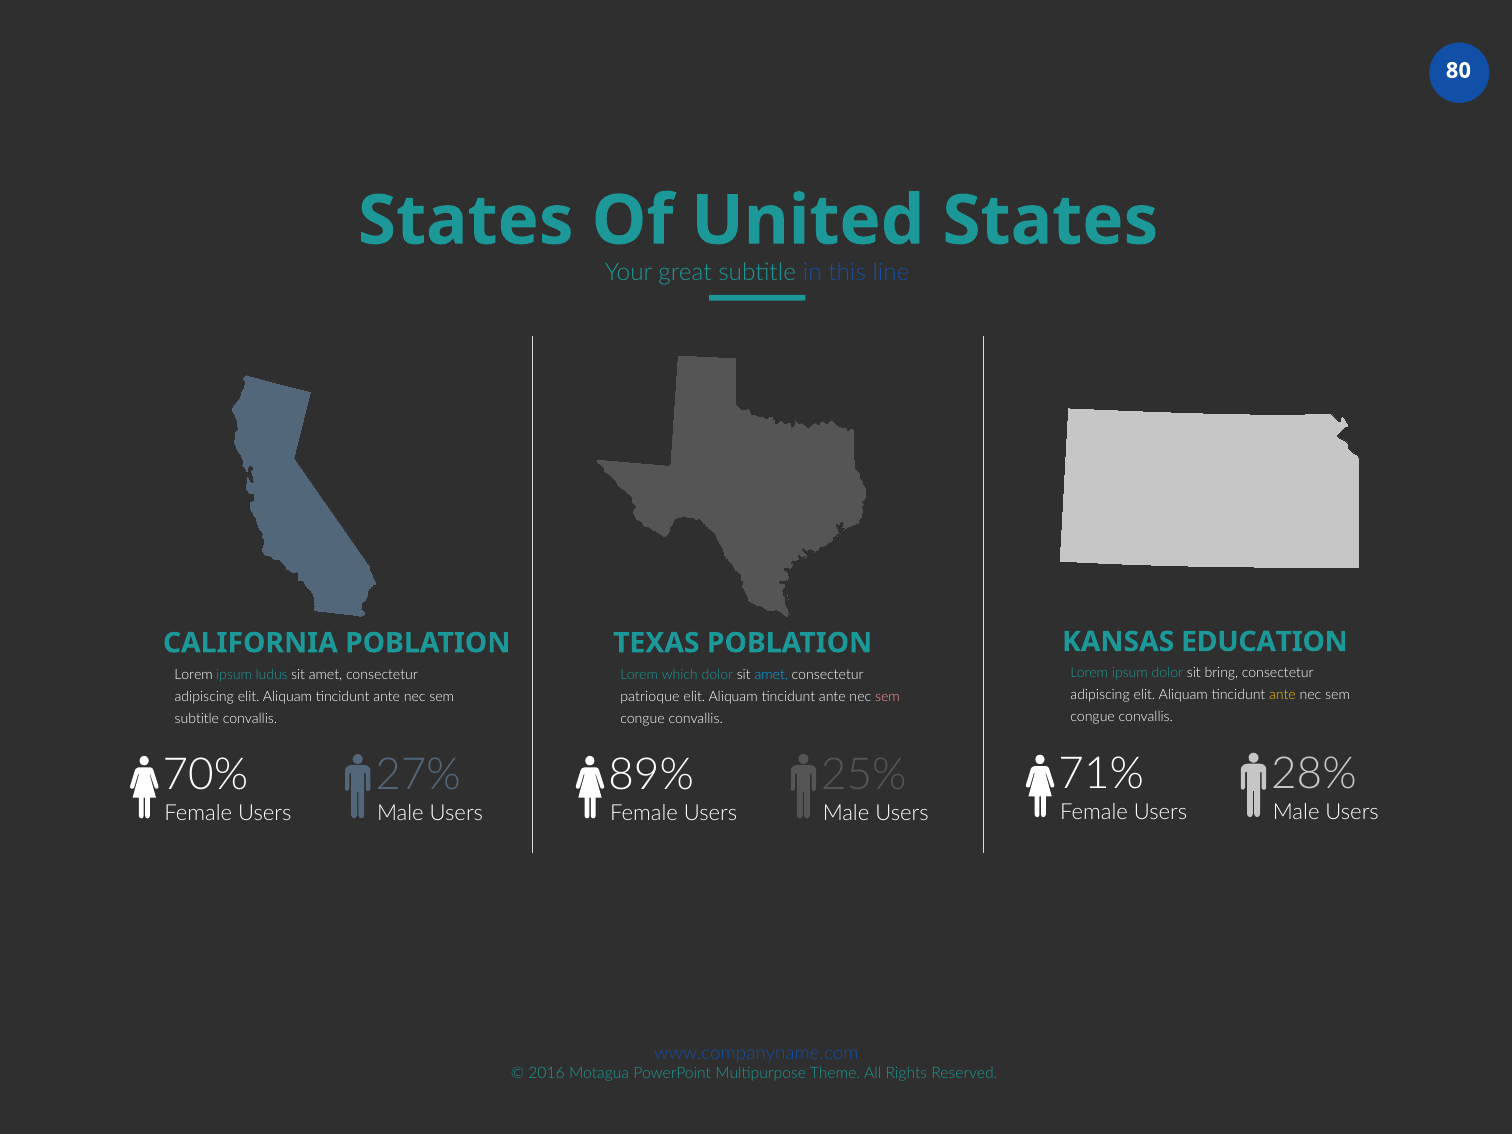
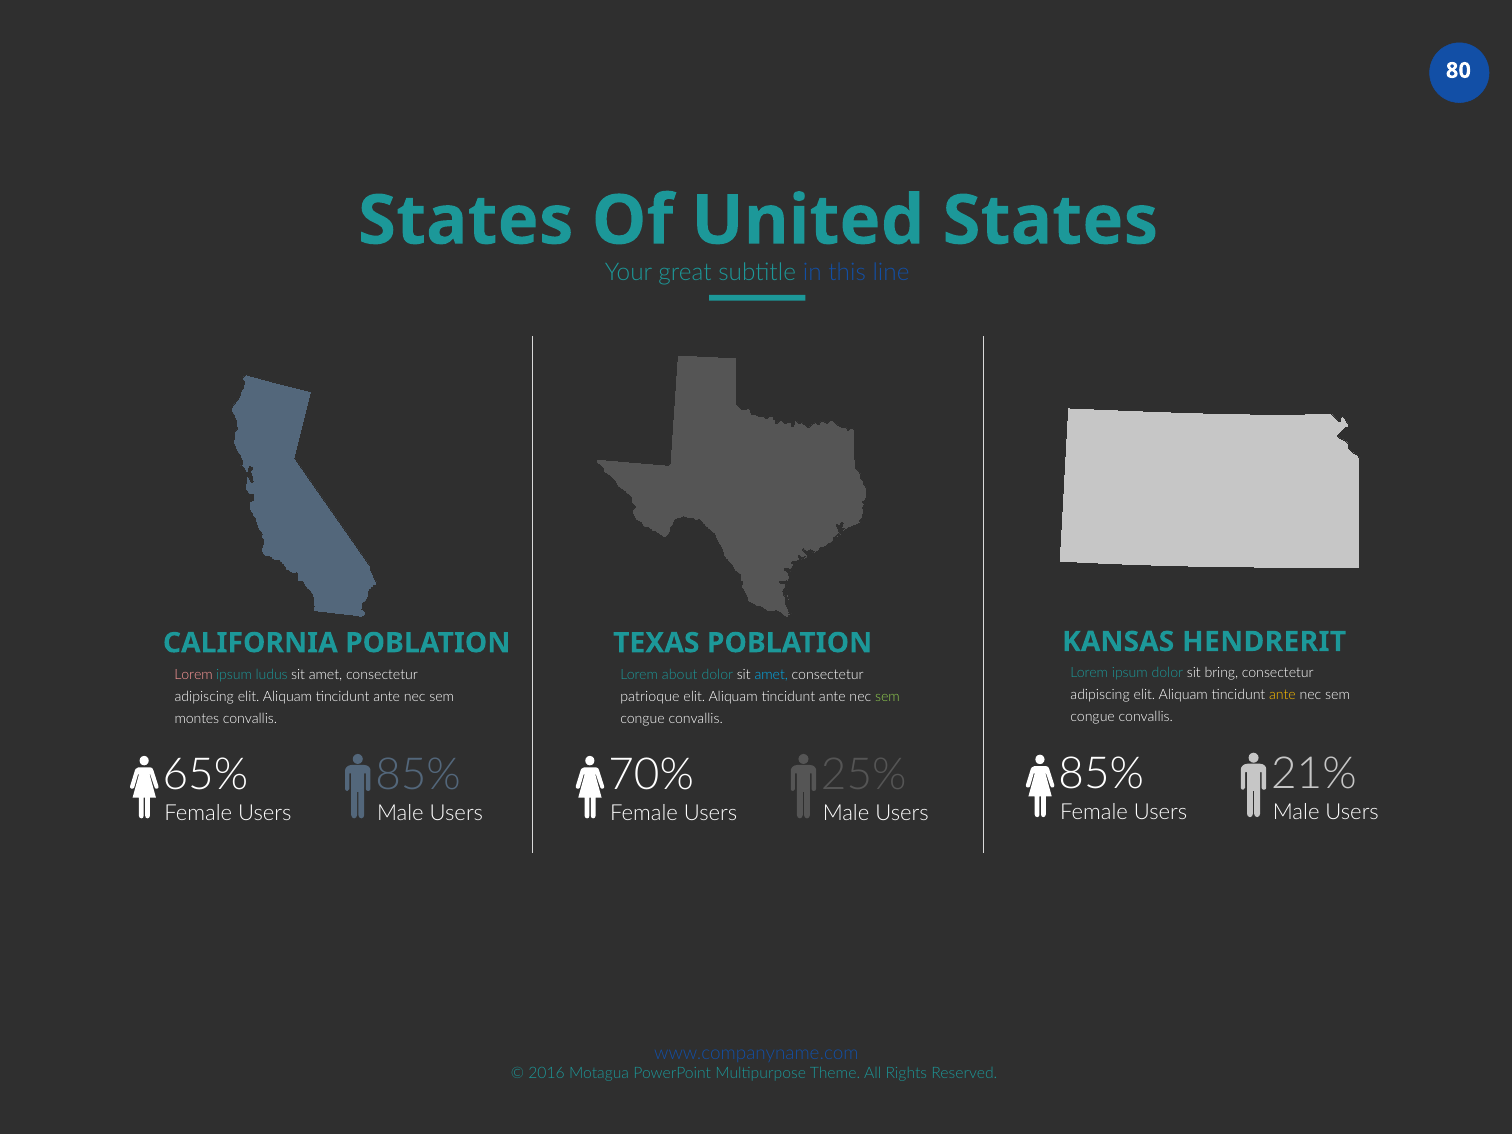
EDUCATION: EDUCATION -> HENDRERIT
Lorem at (194, 674) colour: white -> pink
which: which -> about
sem at (887, 696) colour: pink -> light green
subtitle at (197, 718): subtitle -> montes
71% at (1101, 774): 71% -> 85%
28%: 28% -> 21%
70%: 70% -> 65%
27% at (418, 775): 27% -> 85%
89%: 89% -> 70%
